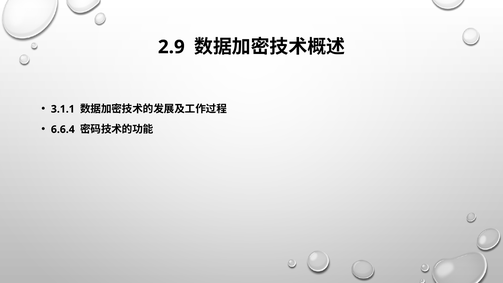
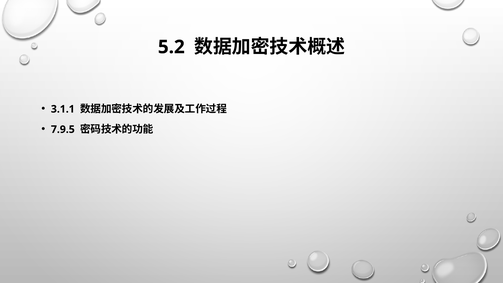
2.9: 2.9 -> 5.2
6.6.4: 6.6.4 -> 7.9.5
